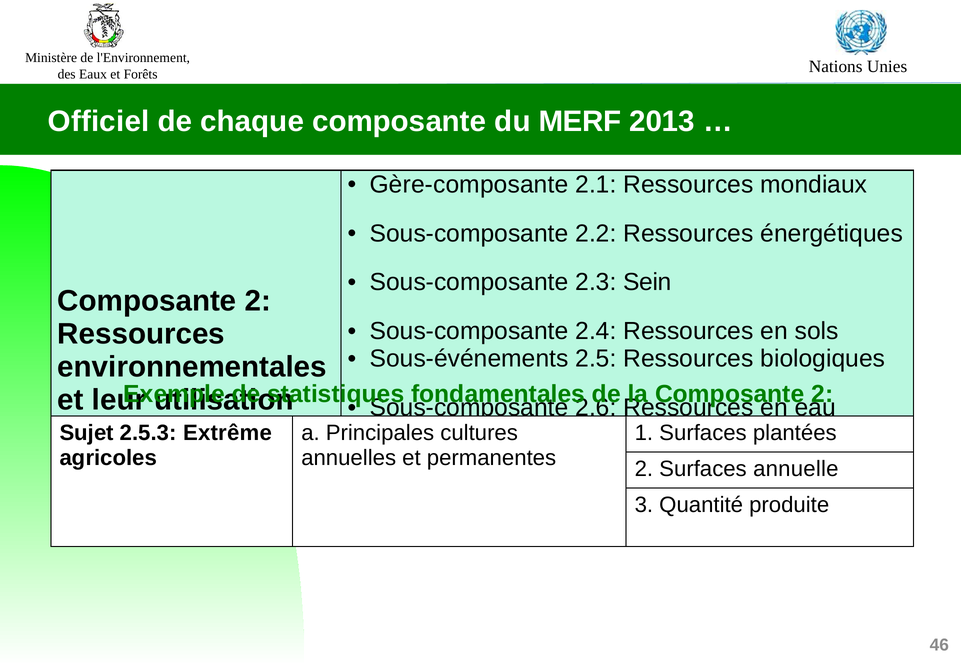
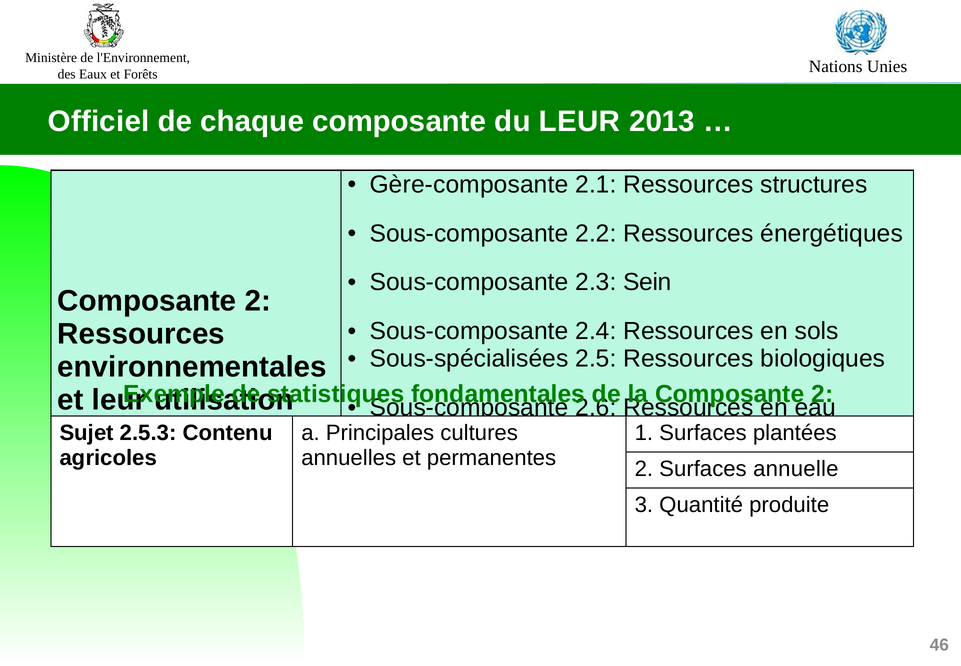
du MERF: MERF -> LEUR
mondiaux: mondiaux -> structures
Sous-événements: Sous-événements -> Sous-spécialisées
Extrême: Extrême -> Contenu
